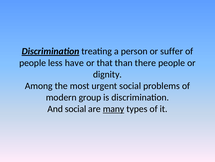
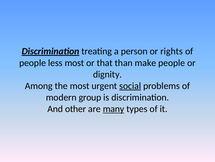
suffer: suffer -> rights
less have: have -> most
there: there -> make
social at (130, 86) underline: none -> present
And social: social -> other
